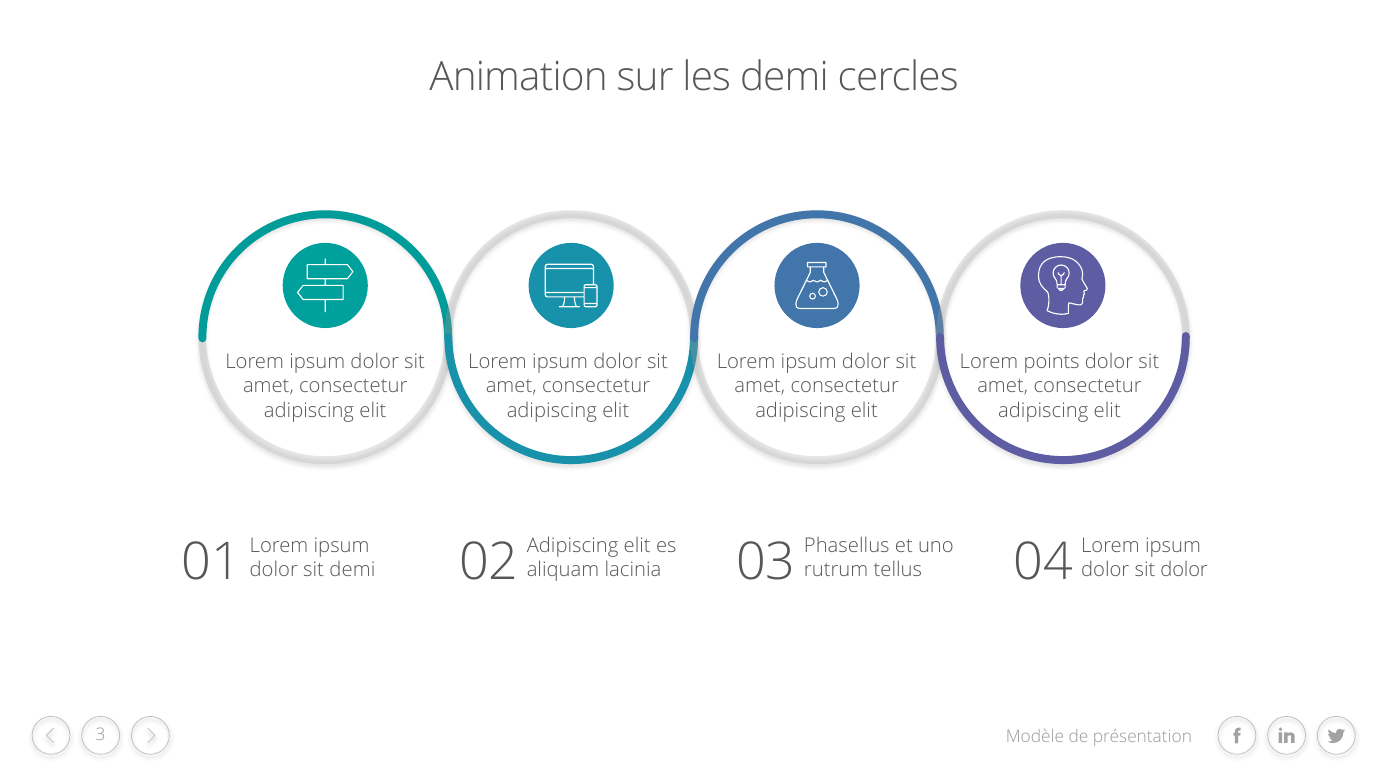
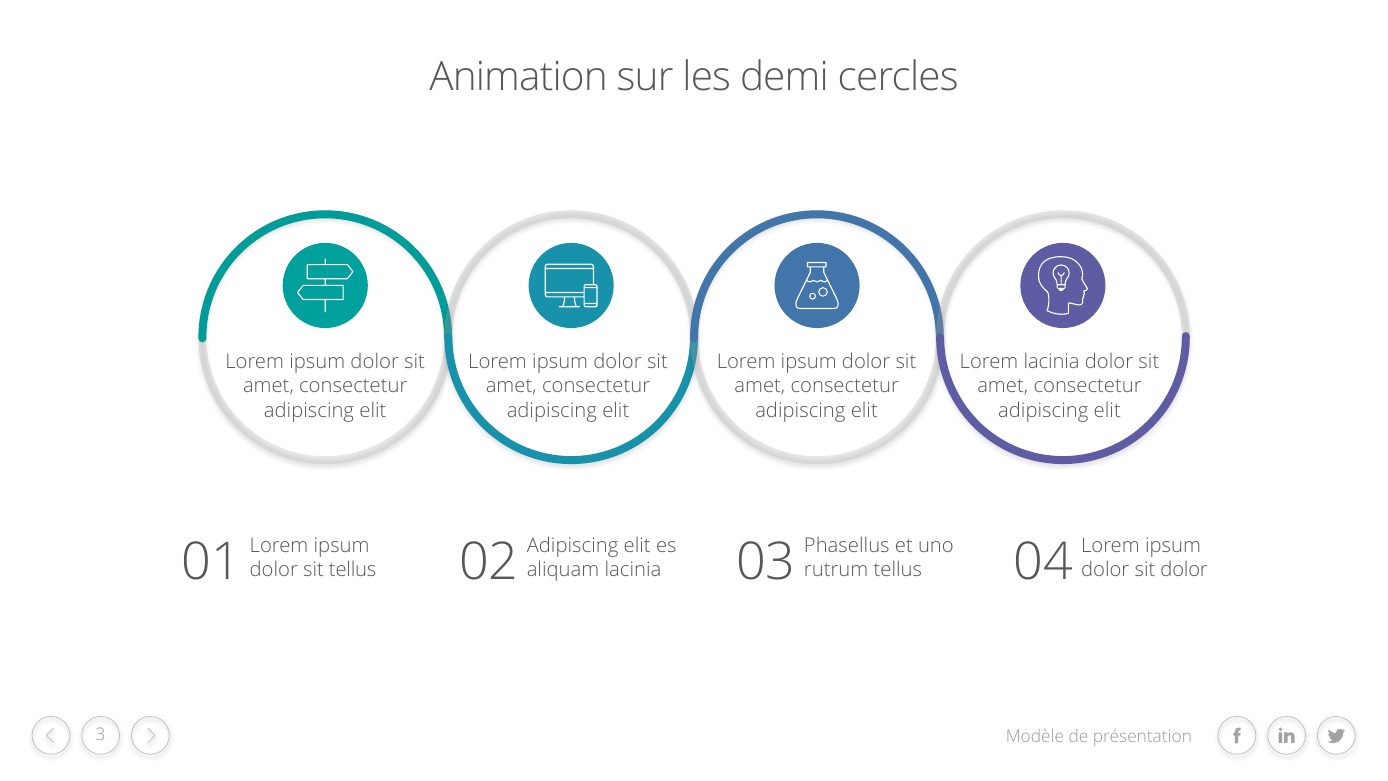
Lorem points: points -> lacinia
sit demi: demi -> tellus
